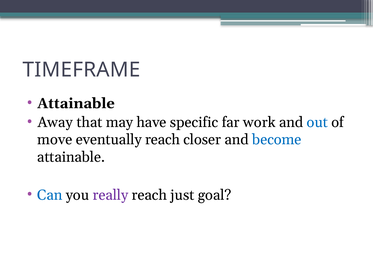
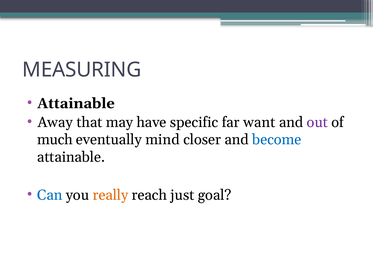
TIMEFRAME: TIMEFRAME -> MEASURING
work: work -> want
out colour: blue -> purple
move: move -> much
eventually reach: reach -> mind
really colour: purple -> orange
